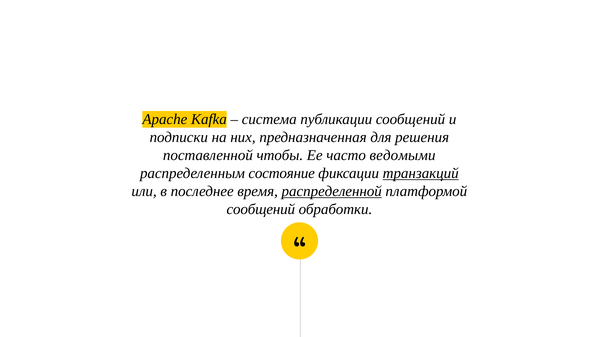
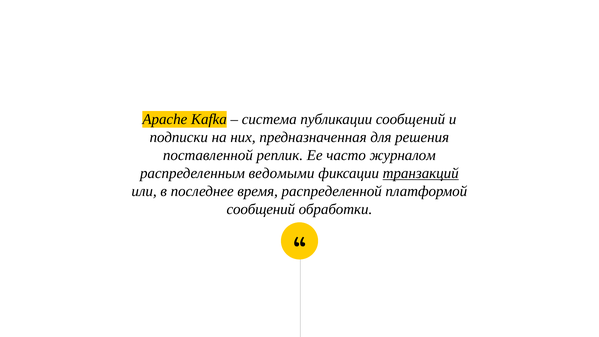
чтобы: чтобы -> реплик
ведомыми: ведомыми -> журналом
состояние: состояние -> ведомыми
распределенной underline: present -> none
